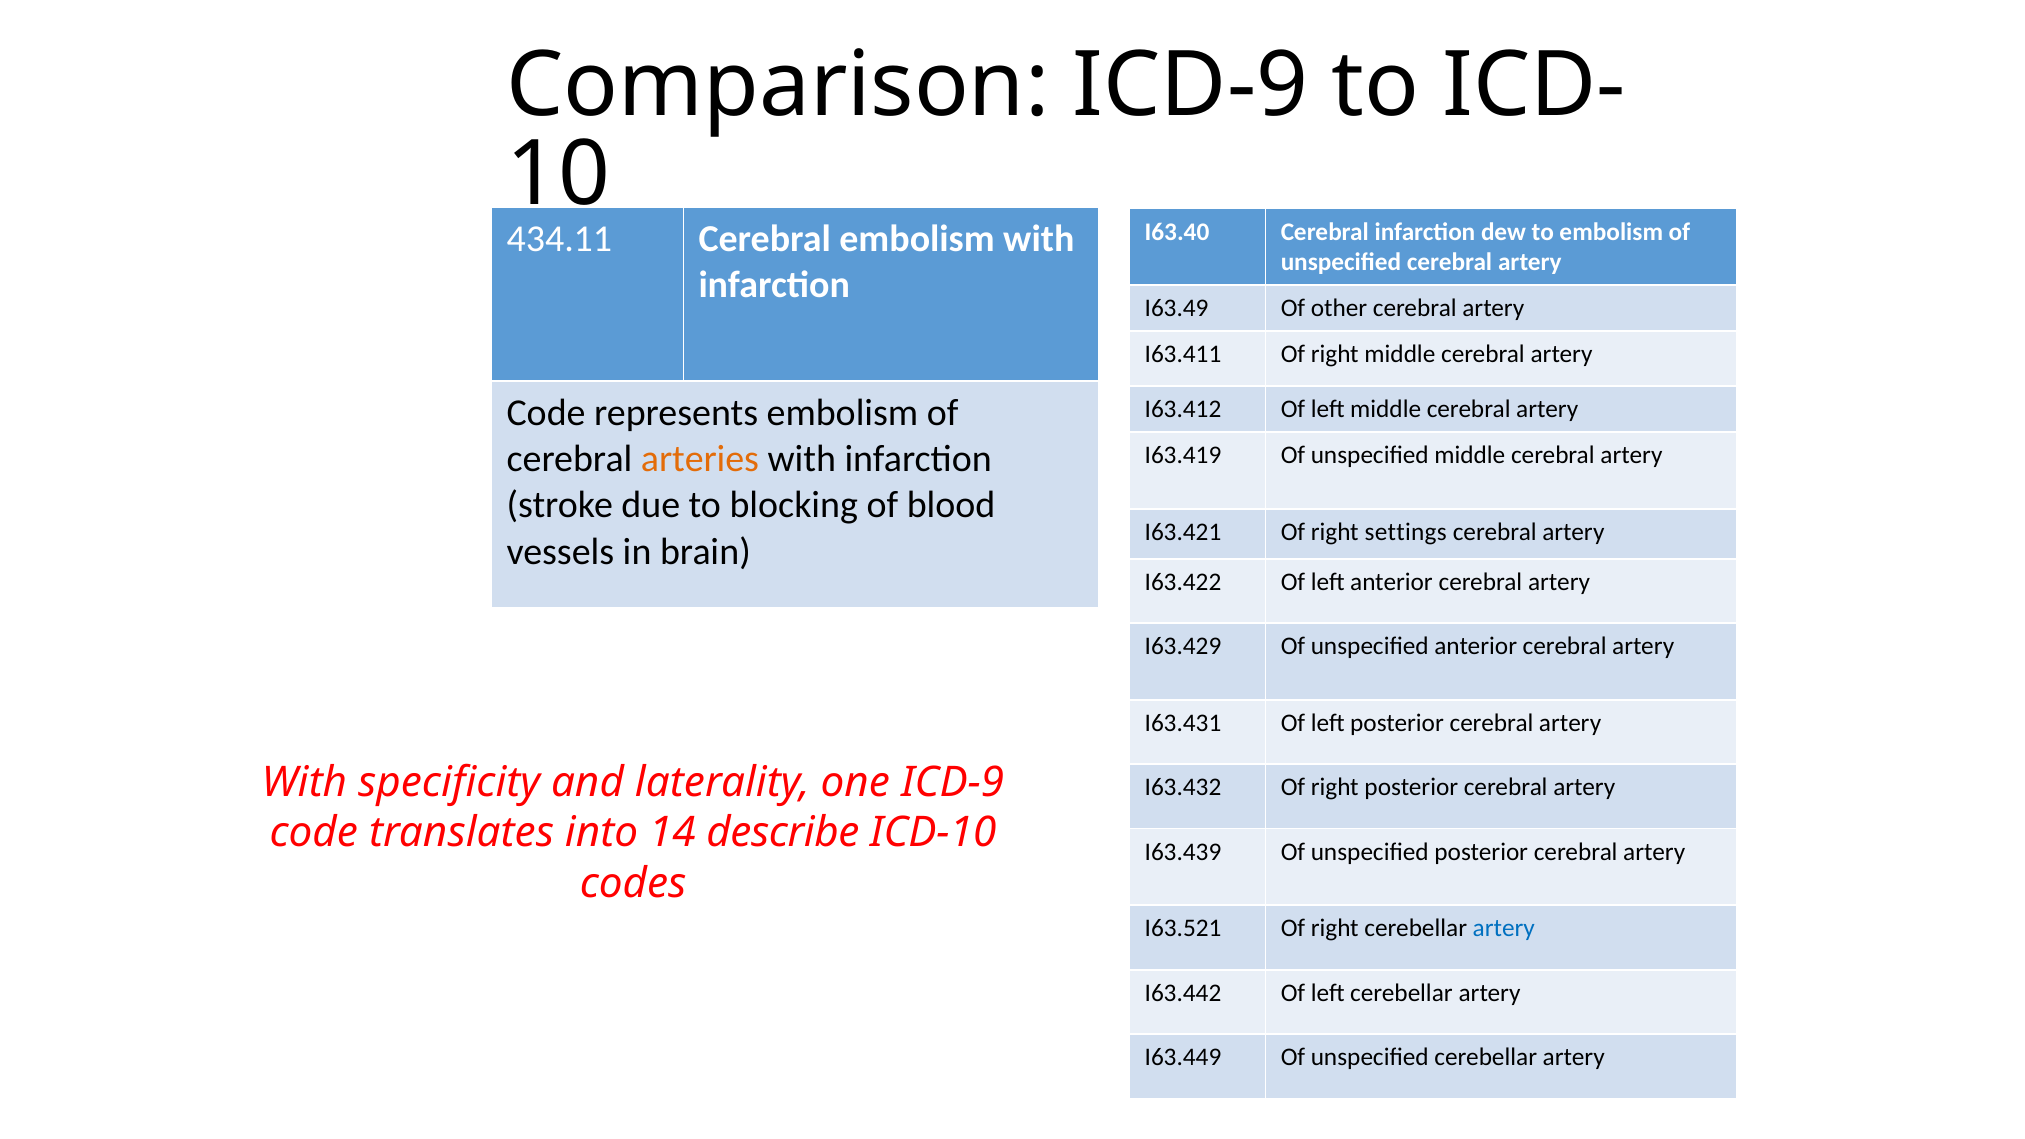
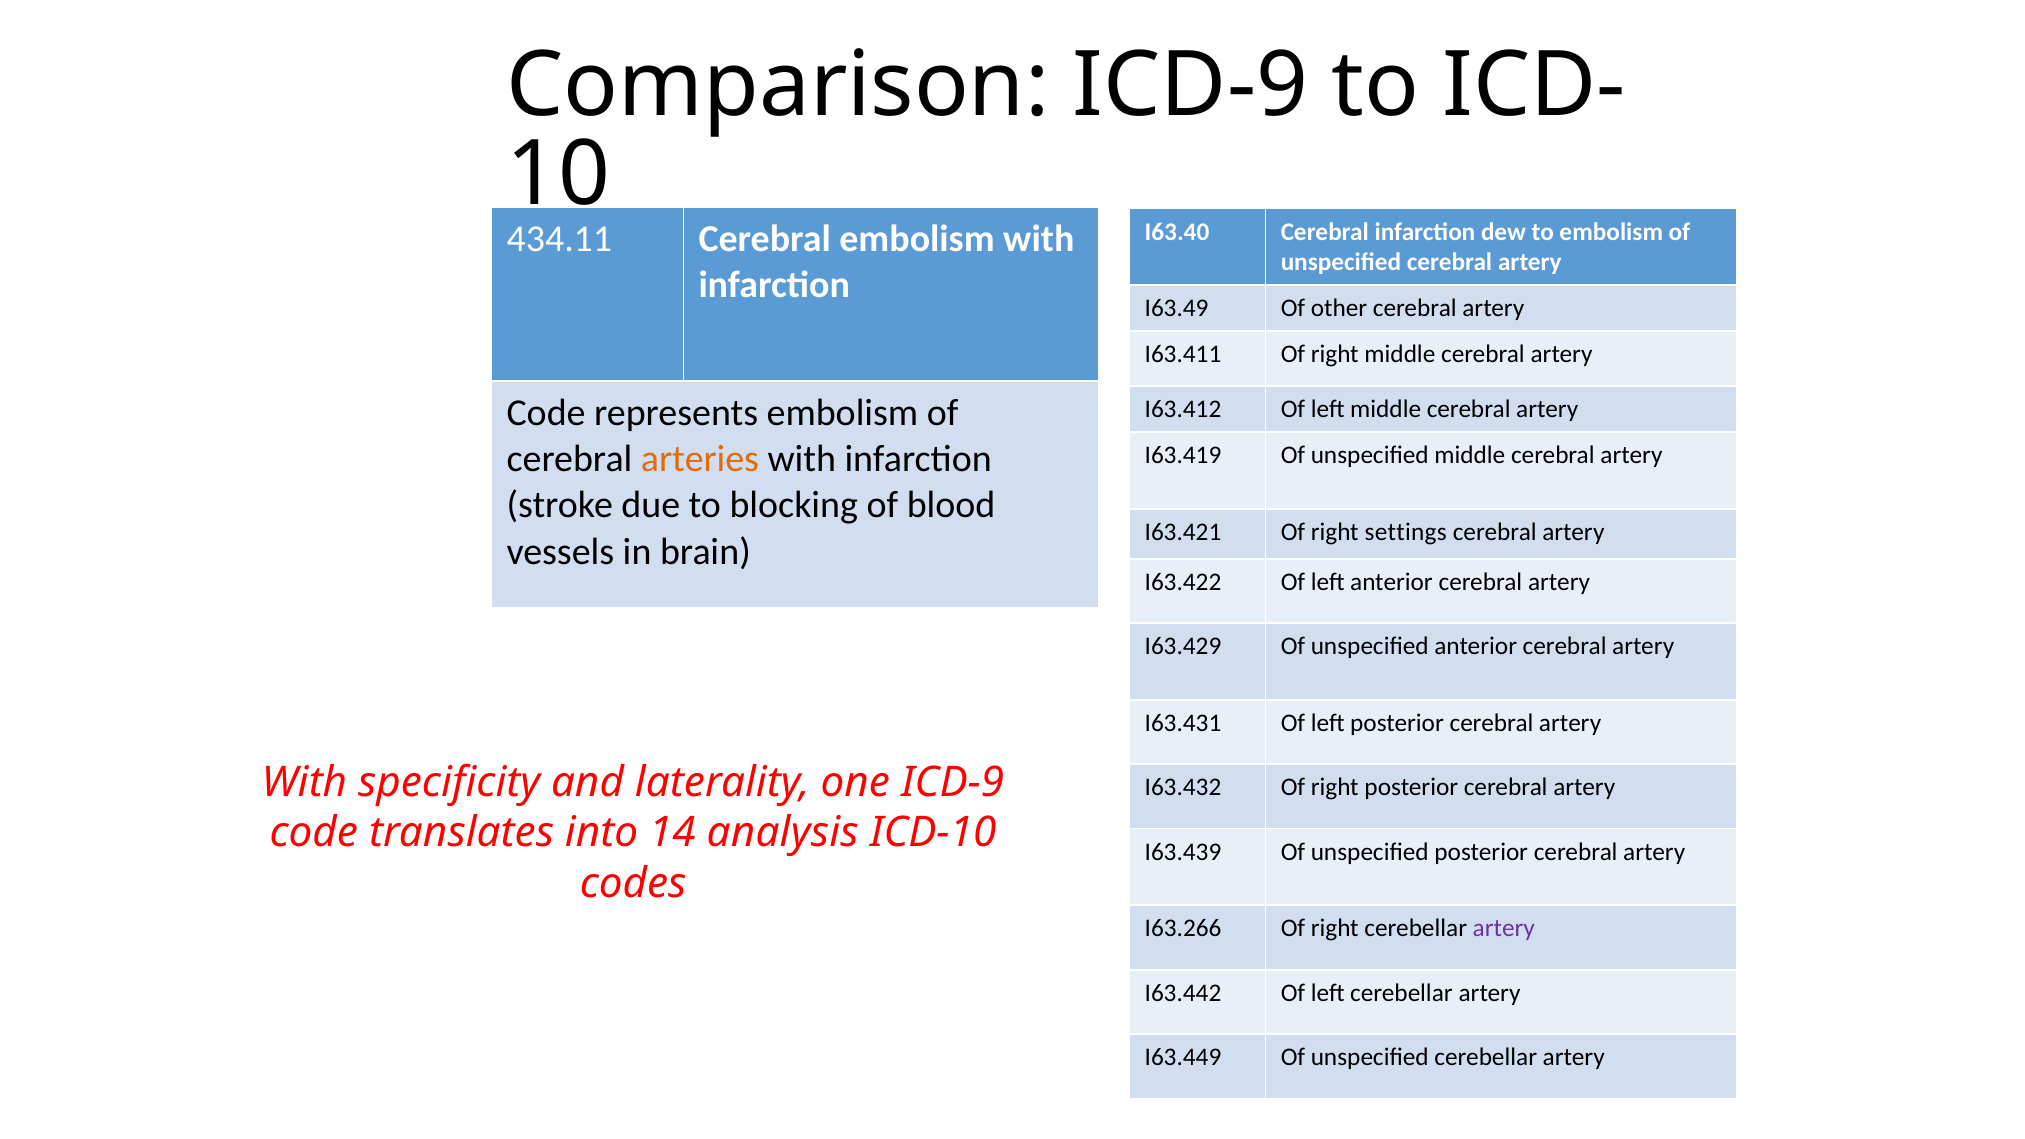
describe: describe -> analysis
I63.521: I63.521 -> I63.266
artery at (1504, 928) colour: blue -> purple
